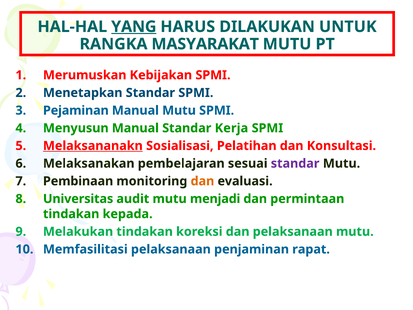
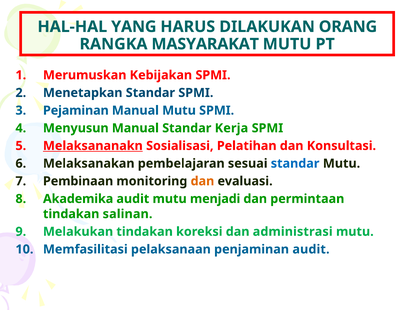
YANG underline: present -> none
UNTUK: UNTUK -> ORANG
standar at (295, 163) colour: purple -> blue
Universitas: Universitas -> Akademika
kepada: kepada -> salinan
dan pelaksanaan: pelaksanaan -> administrasi
penjaminan rapat: rapat -> audit
